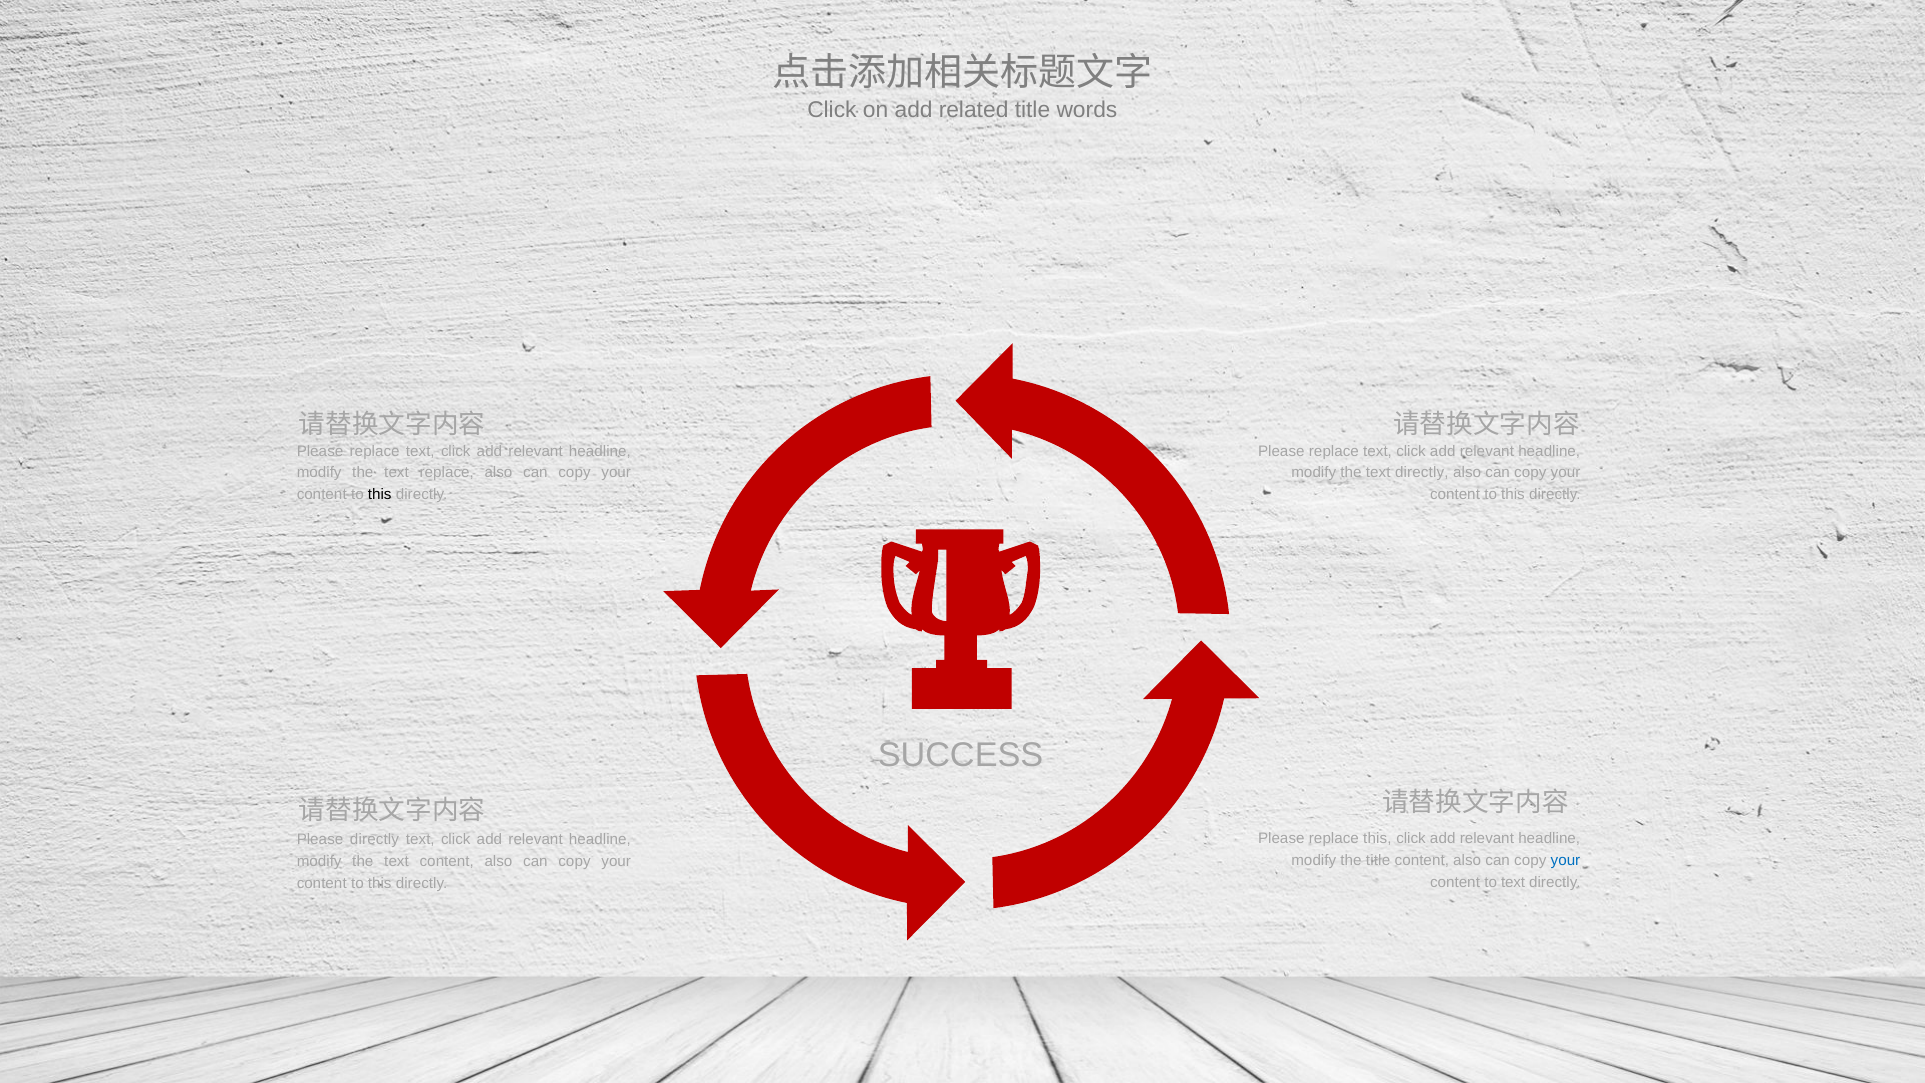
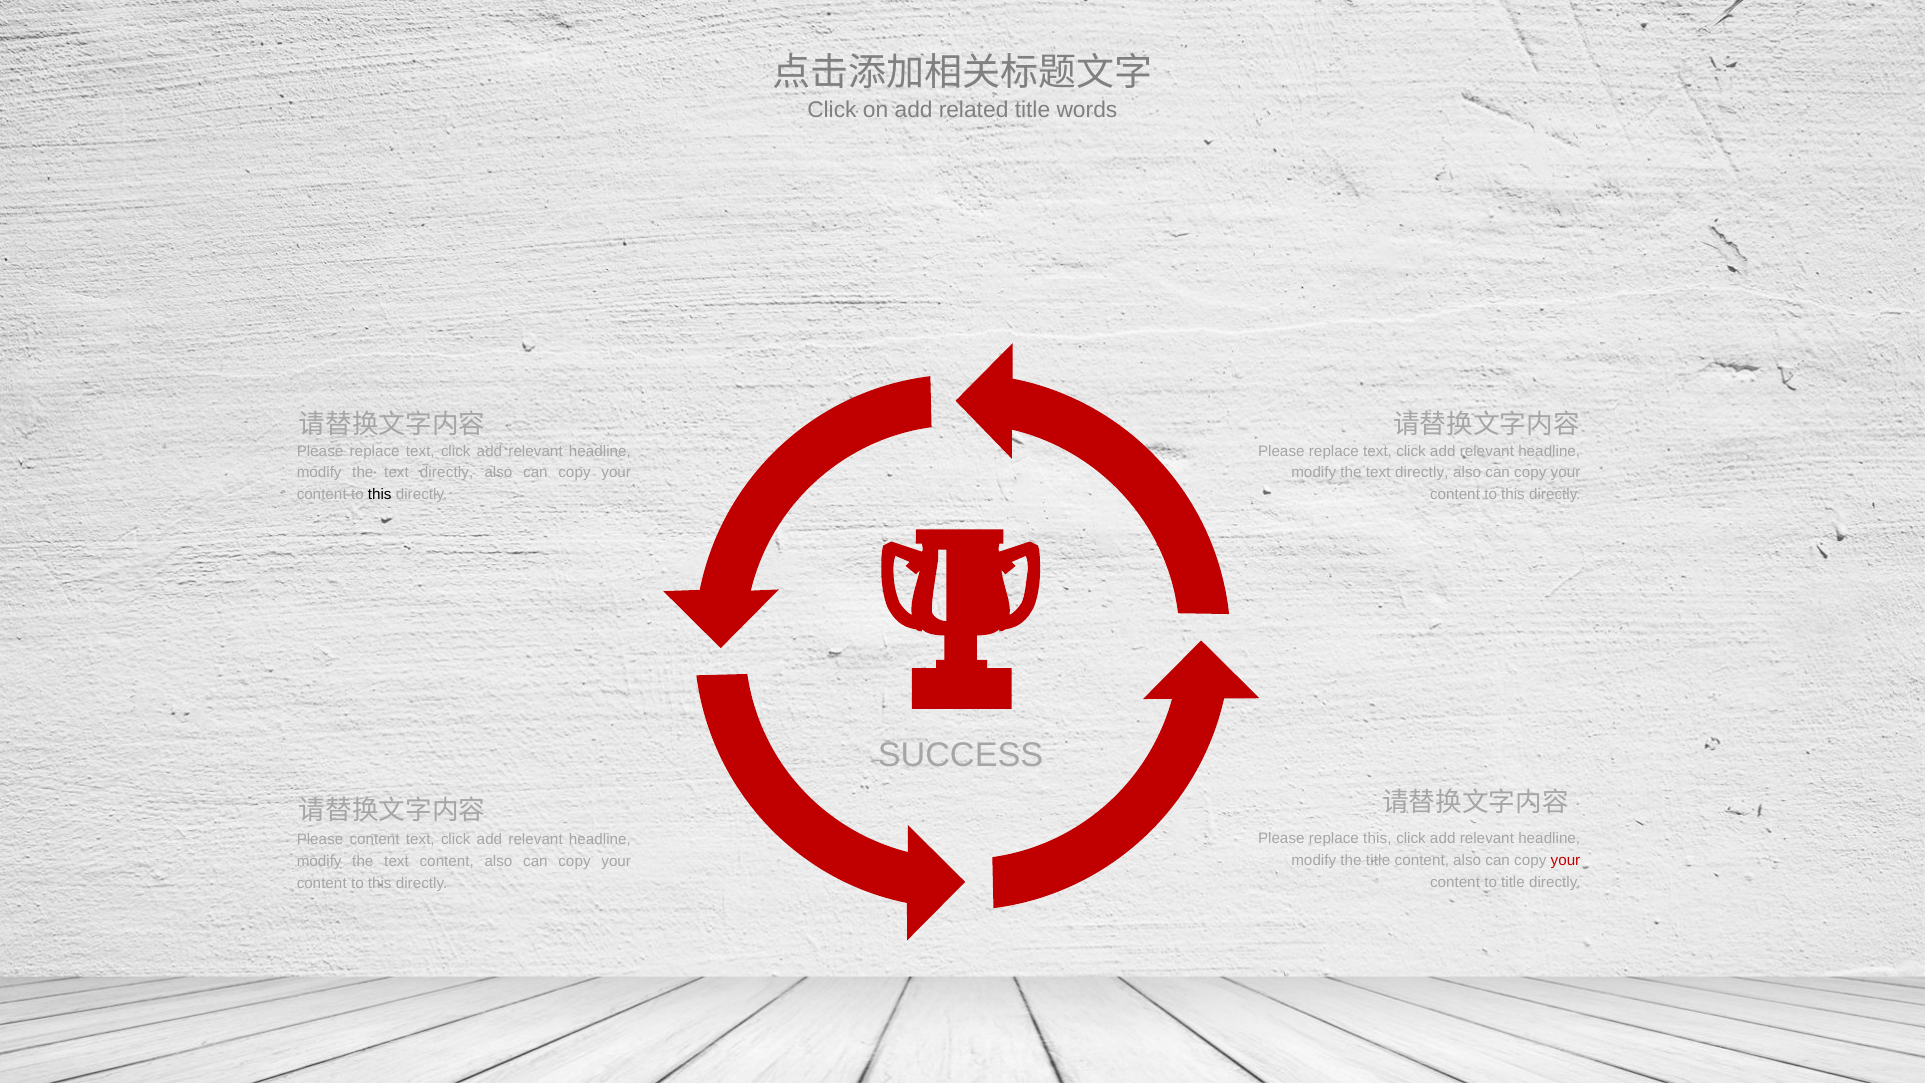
replace at (447, 473): replace -> directly
Please directly: directly -> content
your at (1565, 861) colour: blue -> red
to text: text -> title
